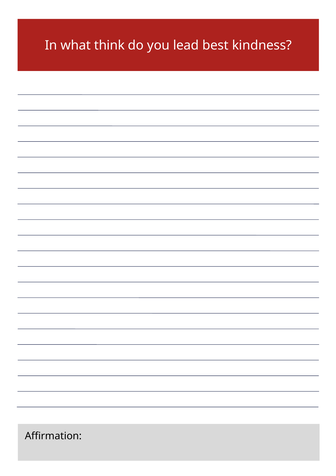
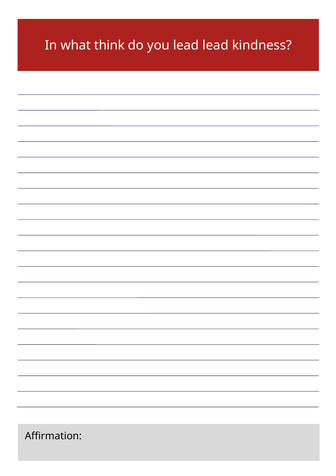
lead best: best -> lead
